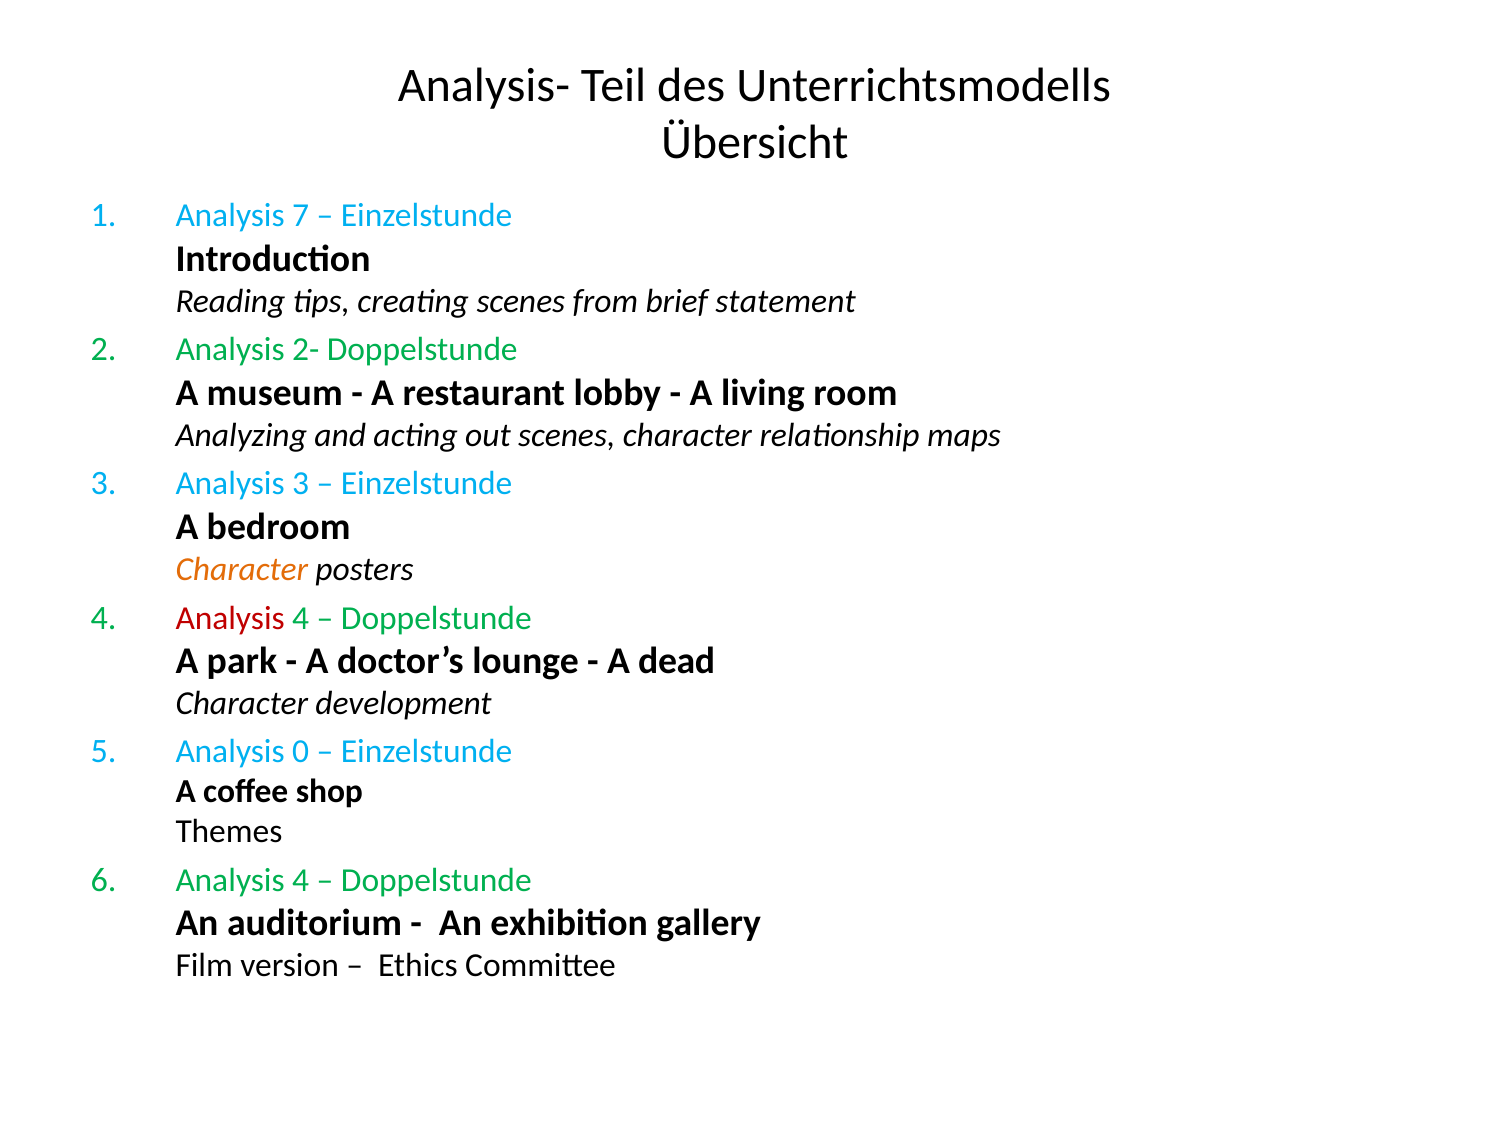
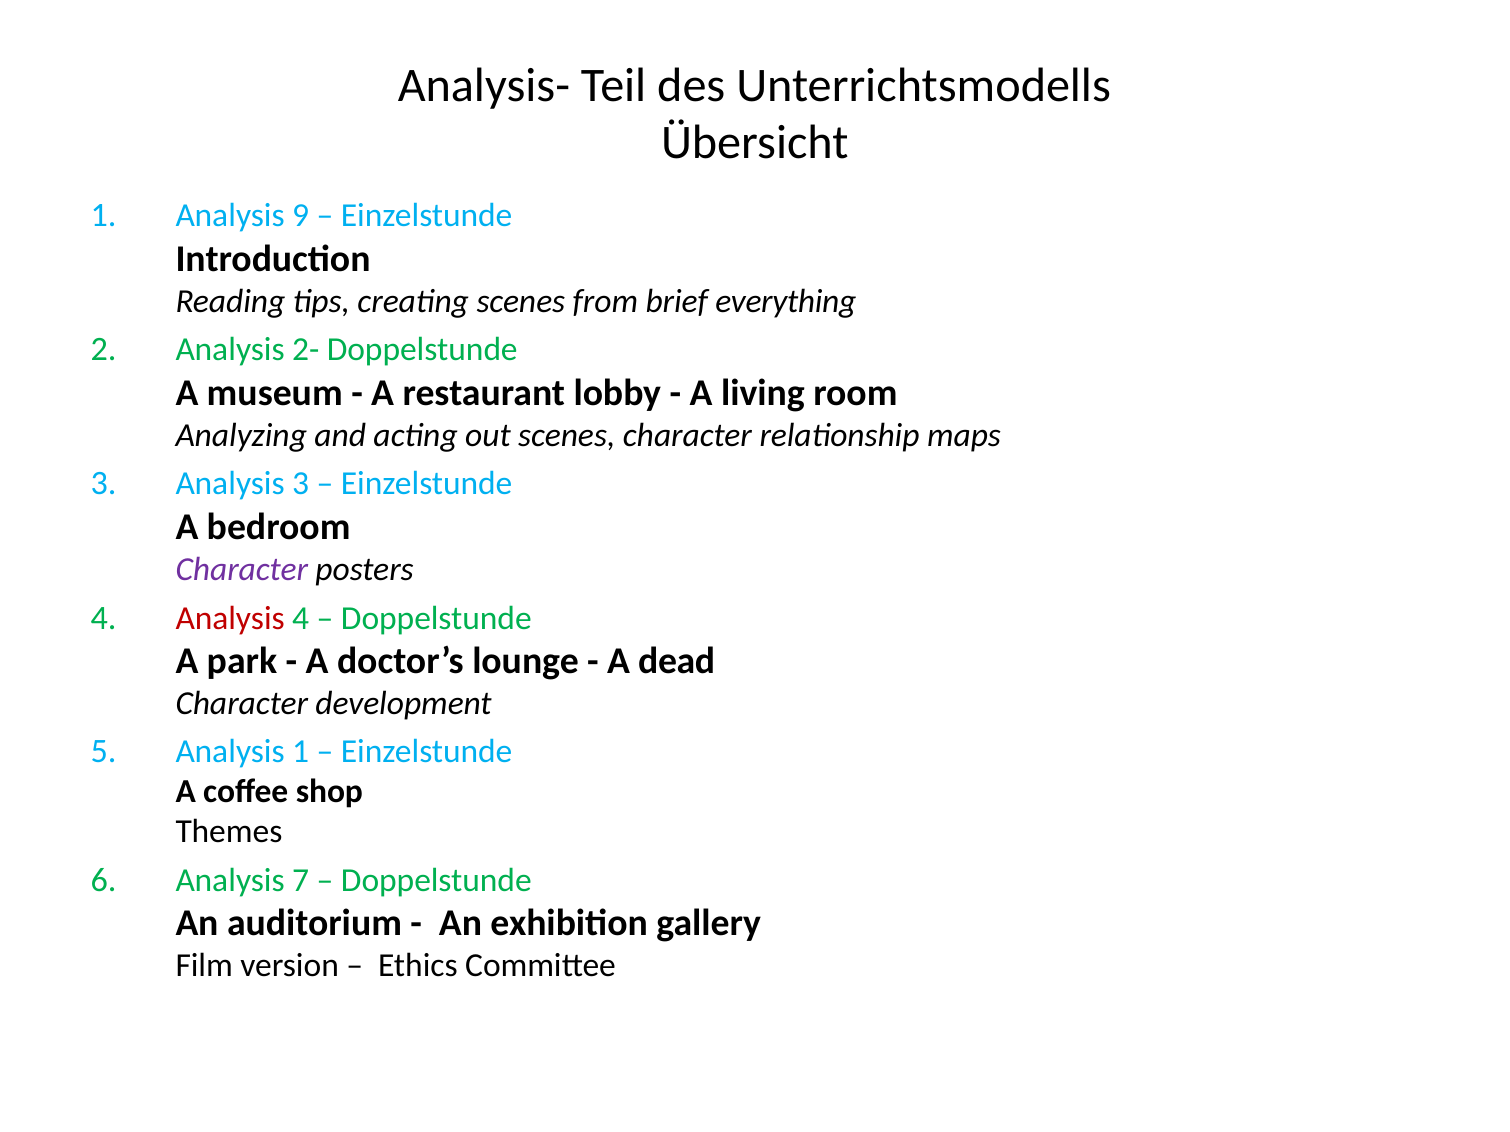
7: 7 -> 9
statement: statement -> everything
Character at (242, 570) colour: orange -> purple
Analysis 0: 0 -> 1
6 Analysis 4: 4 -> 7
